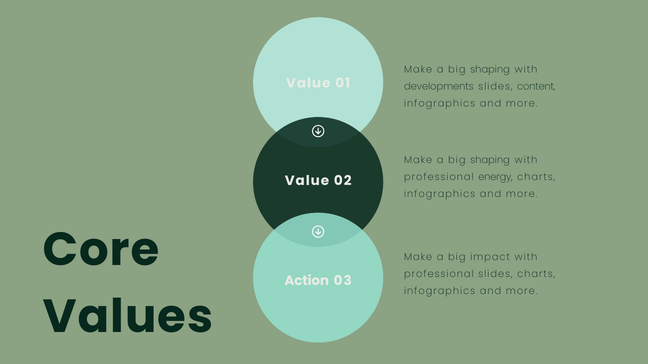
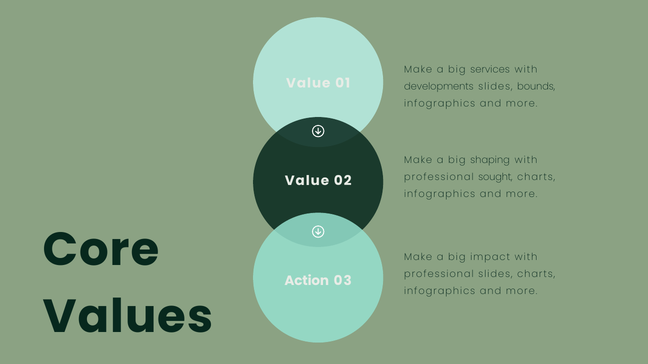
shaping at (490, 70): shaping -> services
content: content -> bounds
energy: energy -> sought
